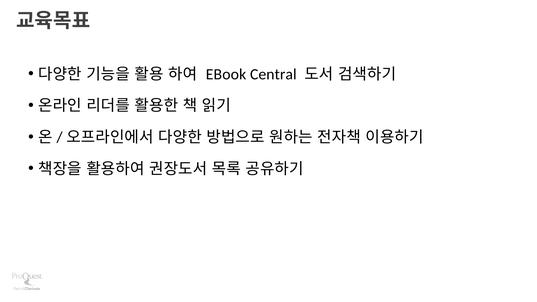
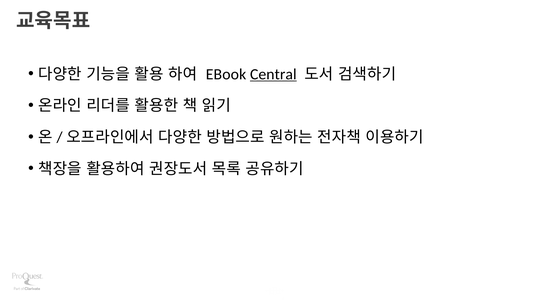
Central underline: none -> present
